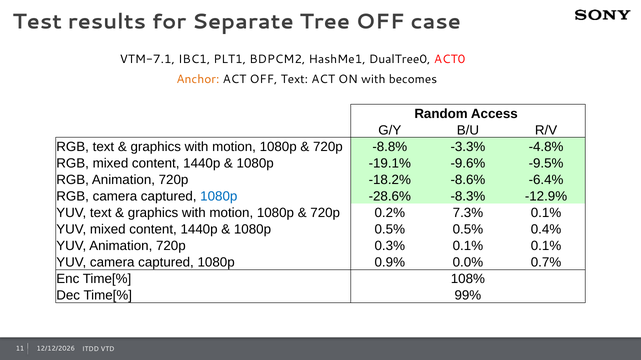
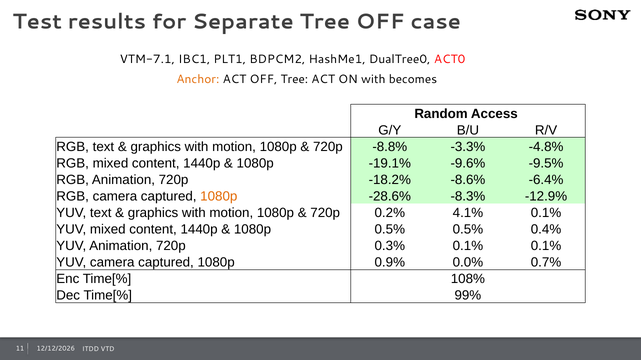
OFF Text: Text -> Tree
1080p at (219, 196) colour: blue -> orange
7.3%: 7.3% -> 4.1%
